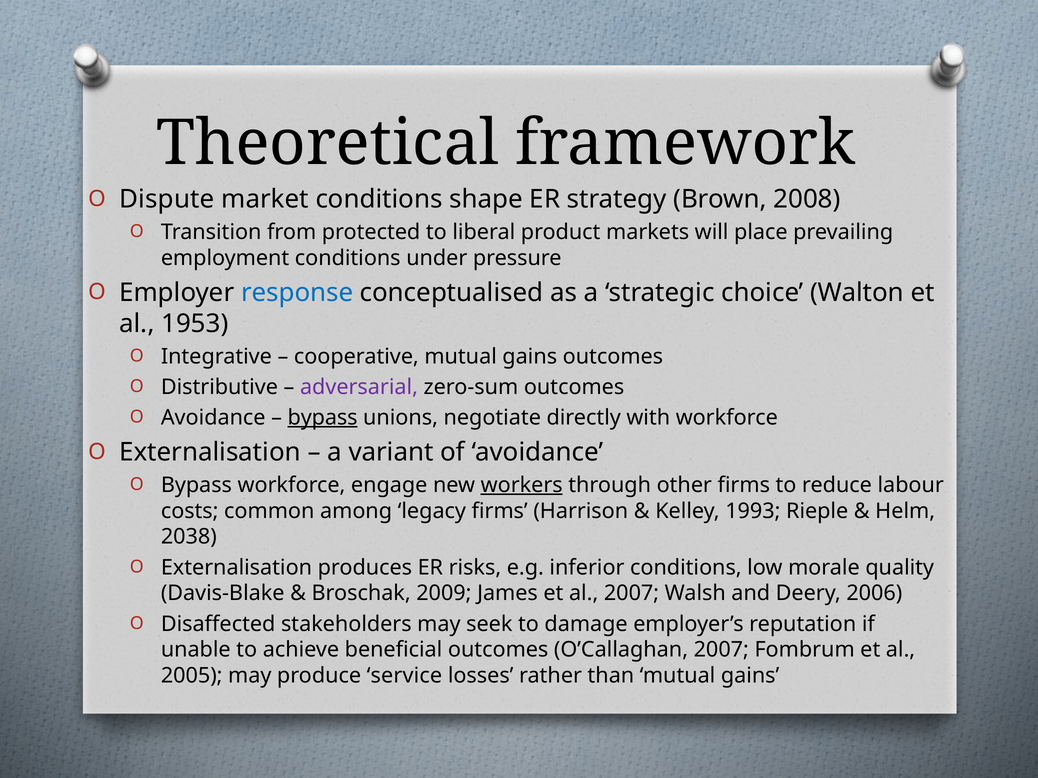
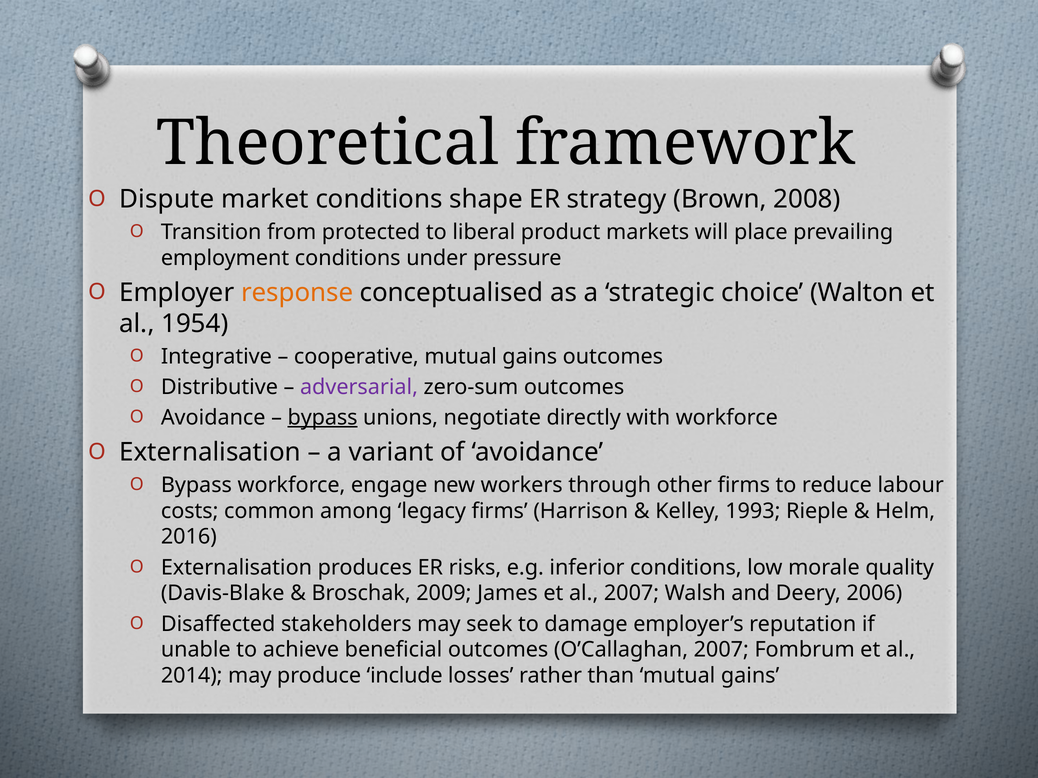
response colour: blue -> orange
1953: 1953 -> 1954
workers underline: present -> none
2038: 2038 -> 2016
2005: 2005 -> 2014
service: service -> include
